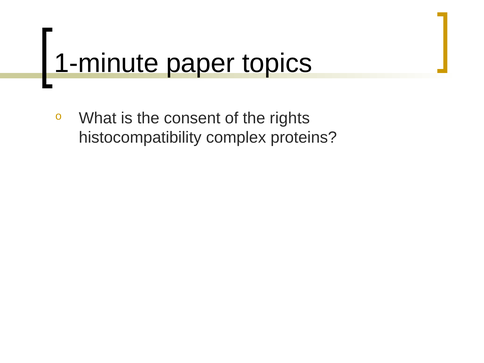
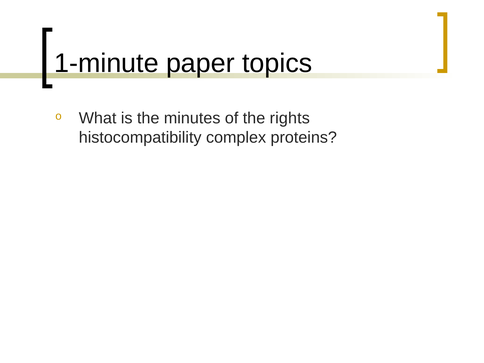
consent: consent -> minutes
